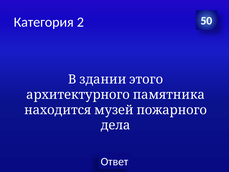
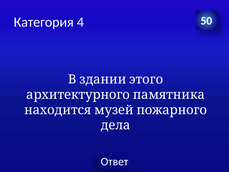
2: 2 -> 4
